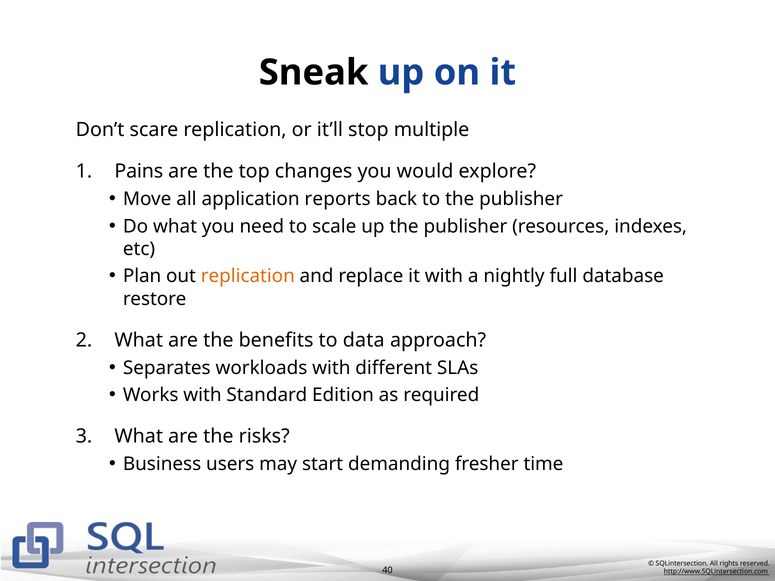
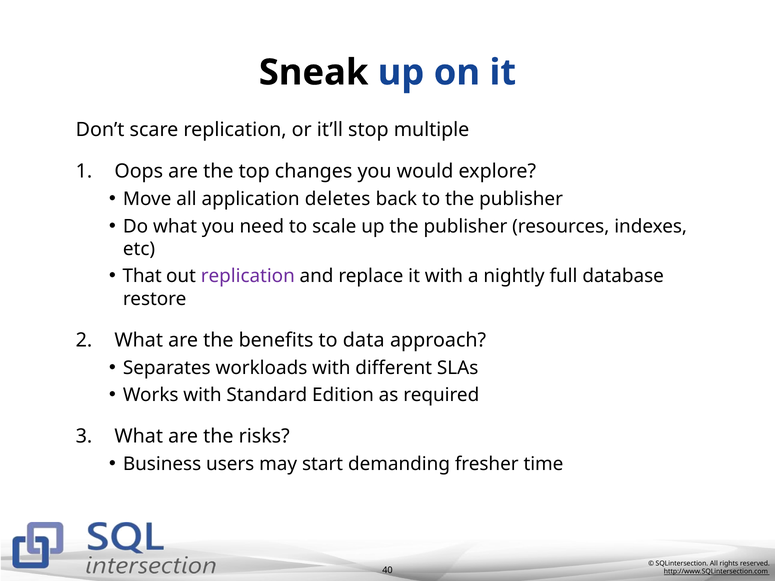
Pains: Pains -> Oops
reports: reports -> deletes
Plan: Plan -> That
replication at (248, 276) colour: orange -> purple
